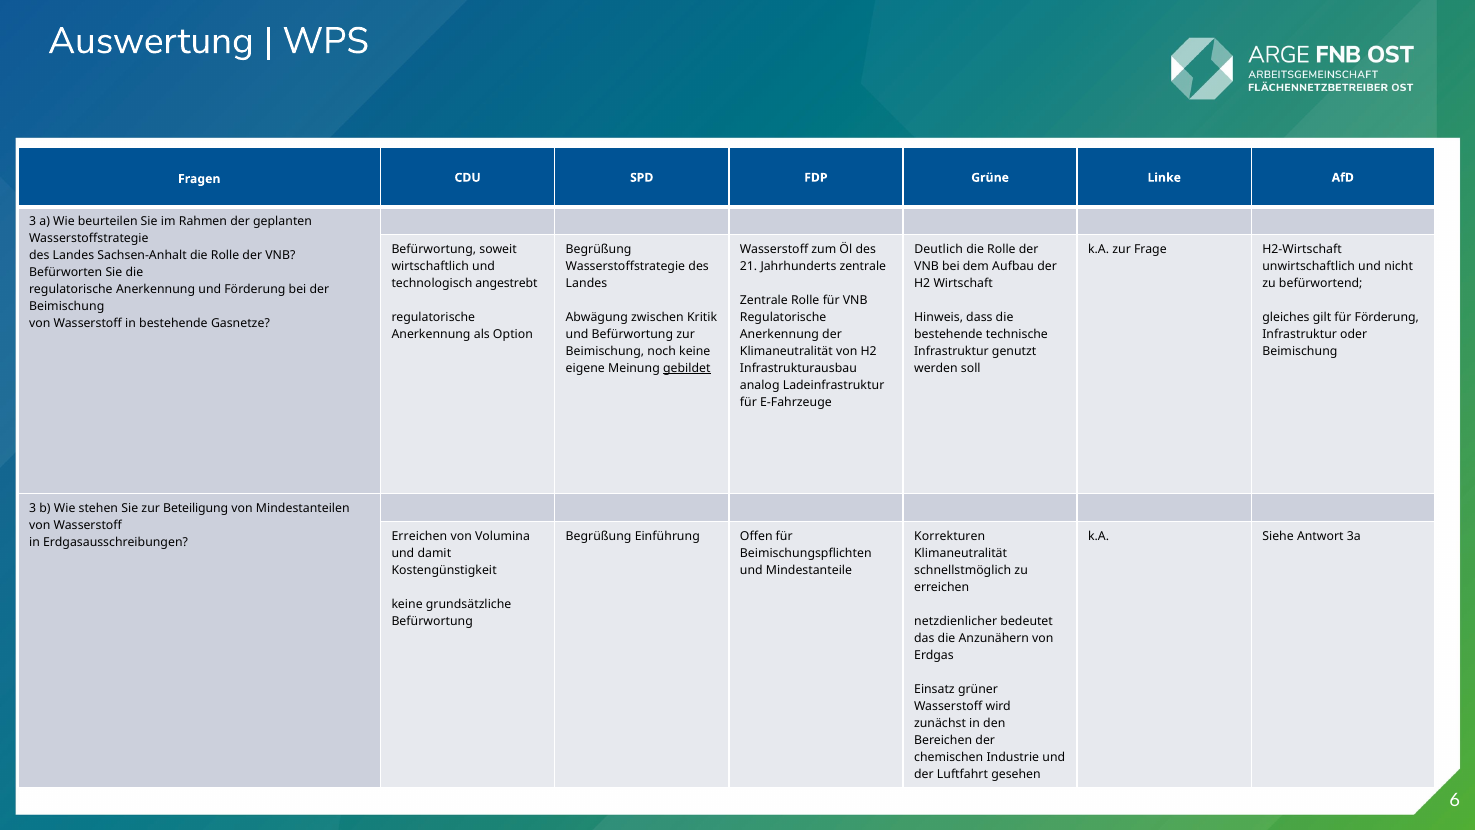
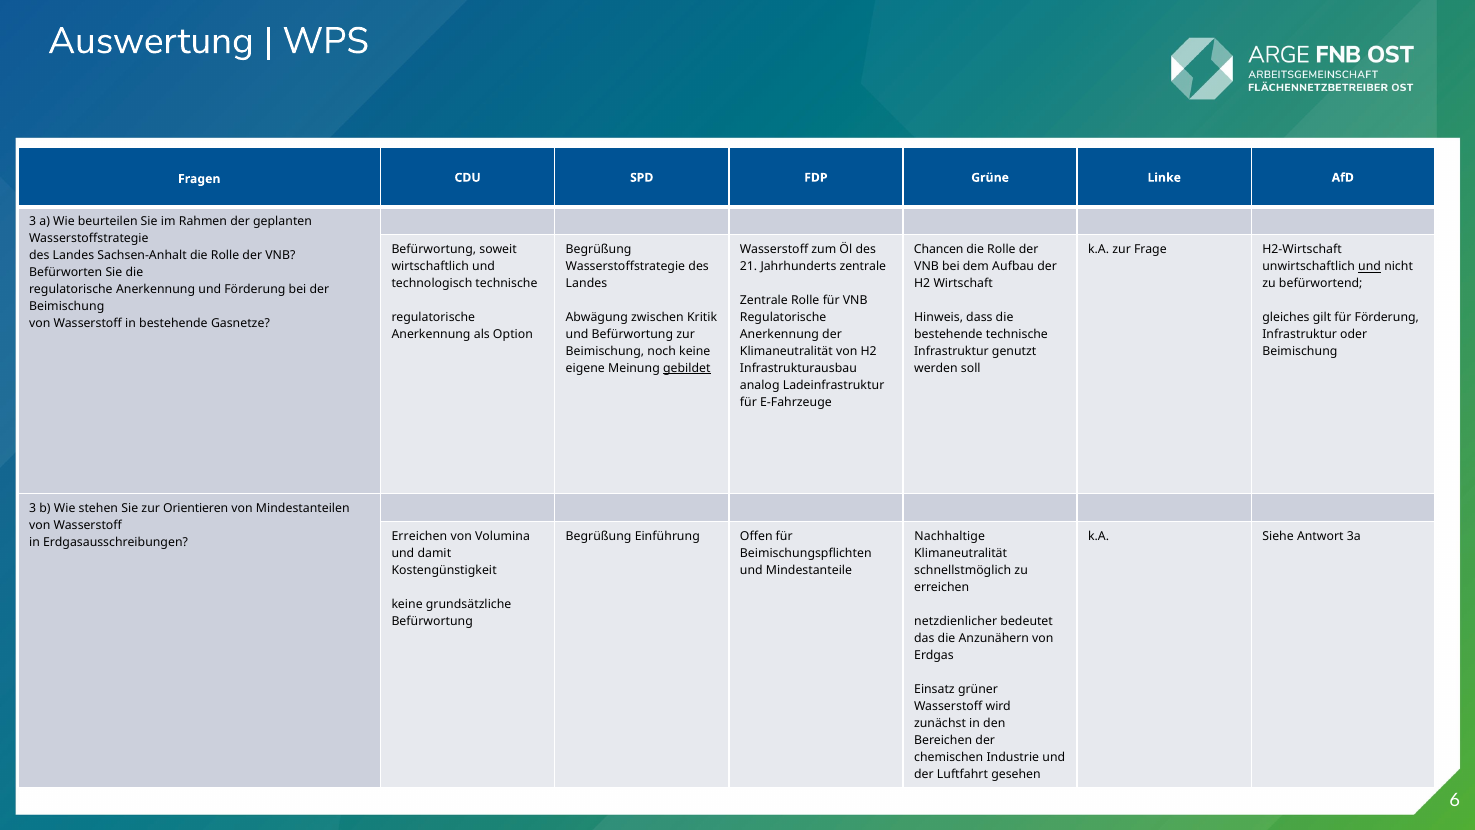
Deutlich: Deutlich -> Chancen
und at (1370, 266) underline: none -> present
technologisch angestrebt: angestrebt -> technische
Beteiligung: Beteiligung -> Orientieren
Korrekturen: Korrekturen -> Nachhaltige
